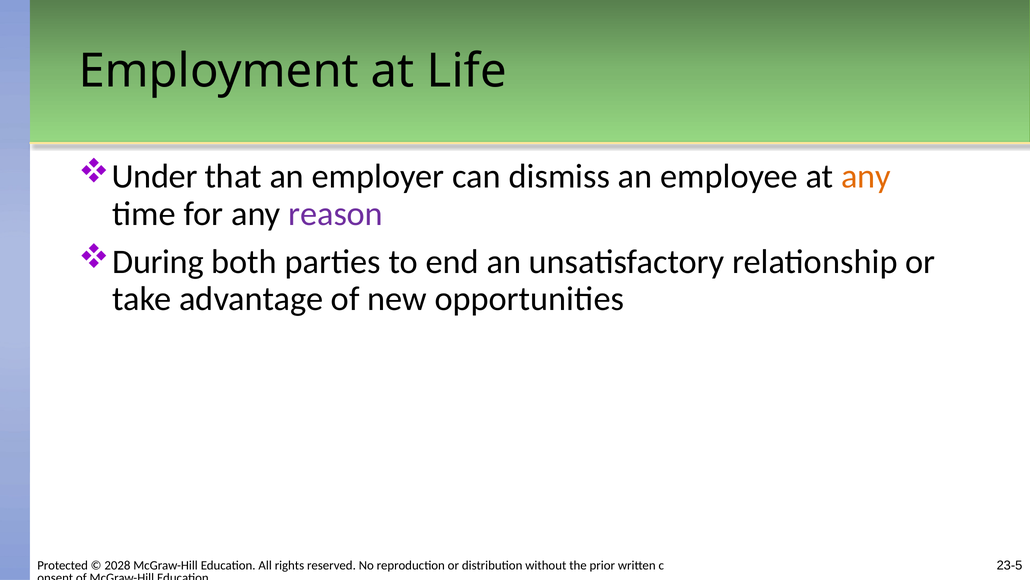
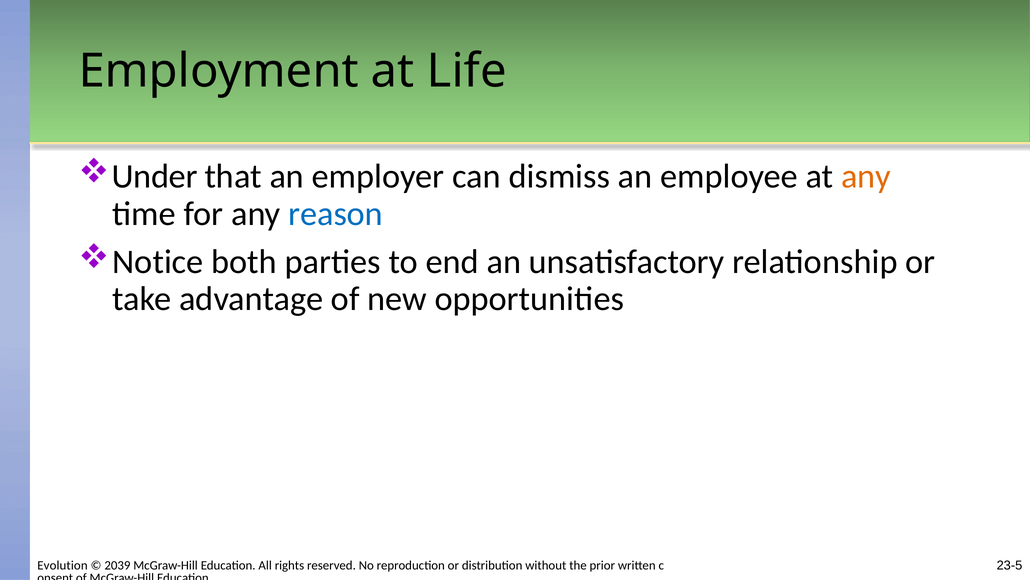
reason colour: purple -> blue
During: During -> Notice
Protected: Protected -> Evolution
2028: 2028 -> 2039
